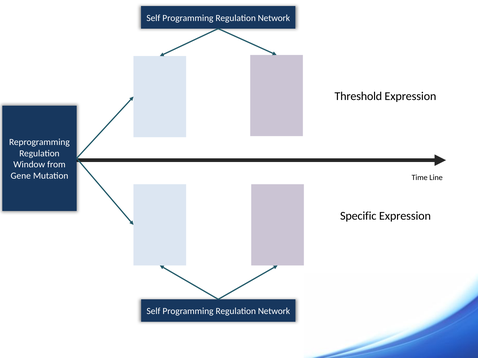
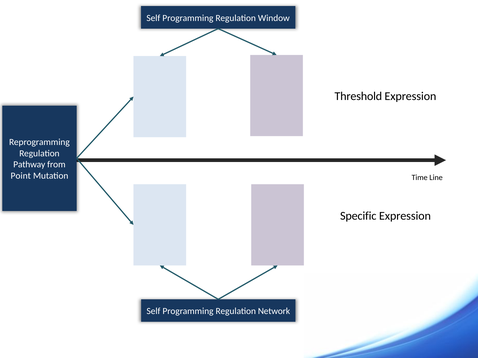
Network at (274, 18): Network -> Window
Window: Window -> Pathway
Gene: Gene -> Point
